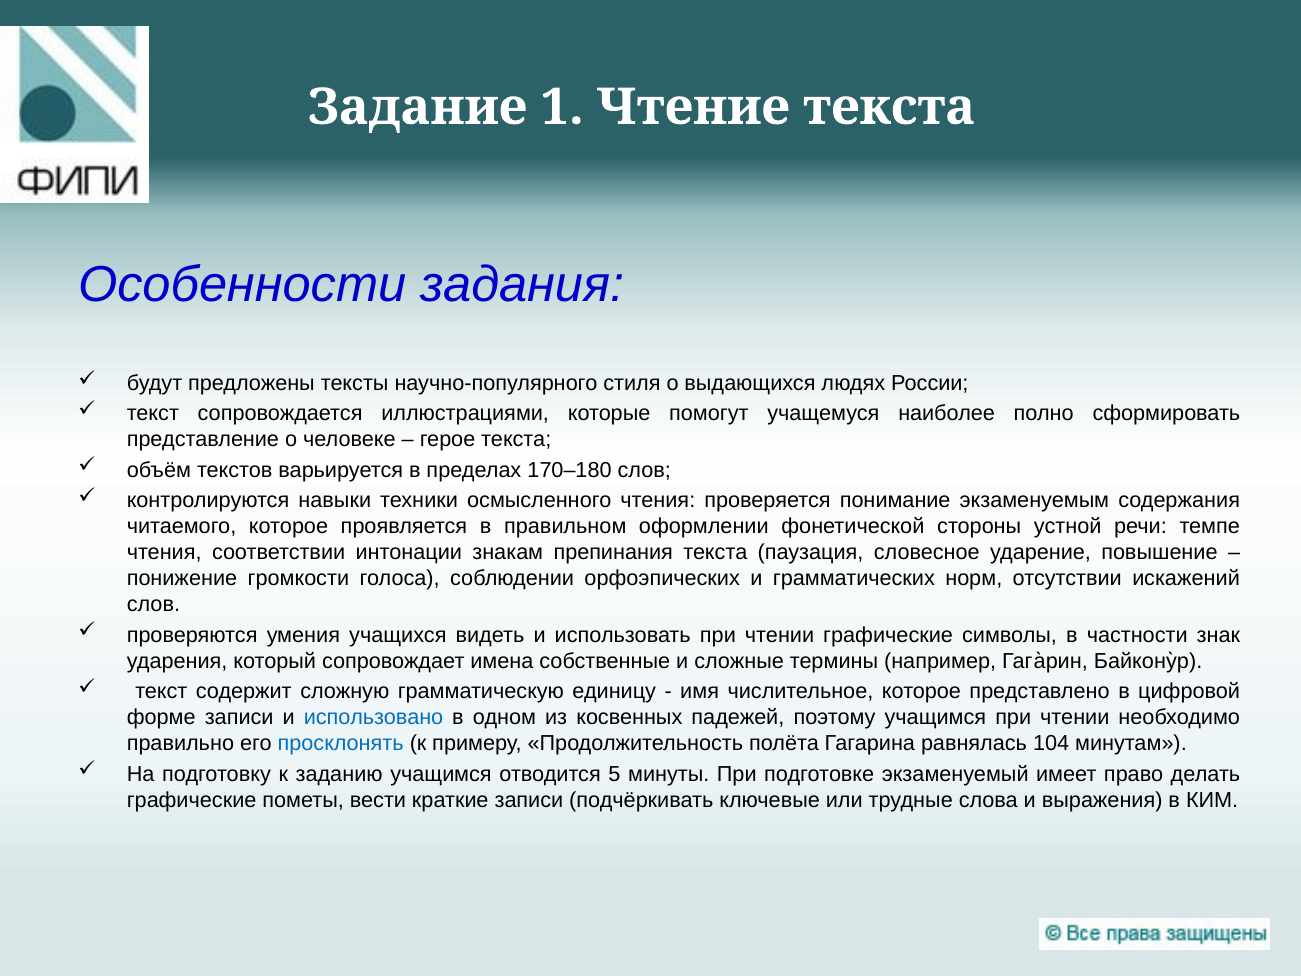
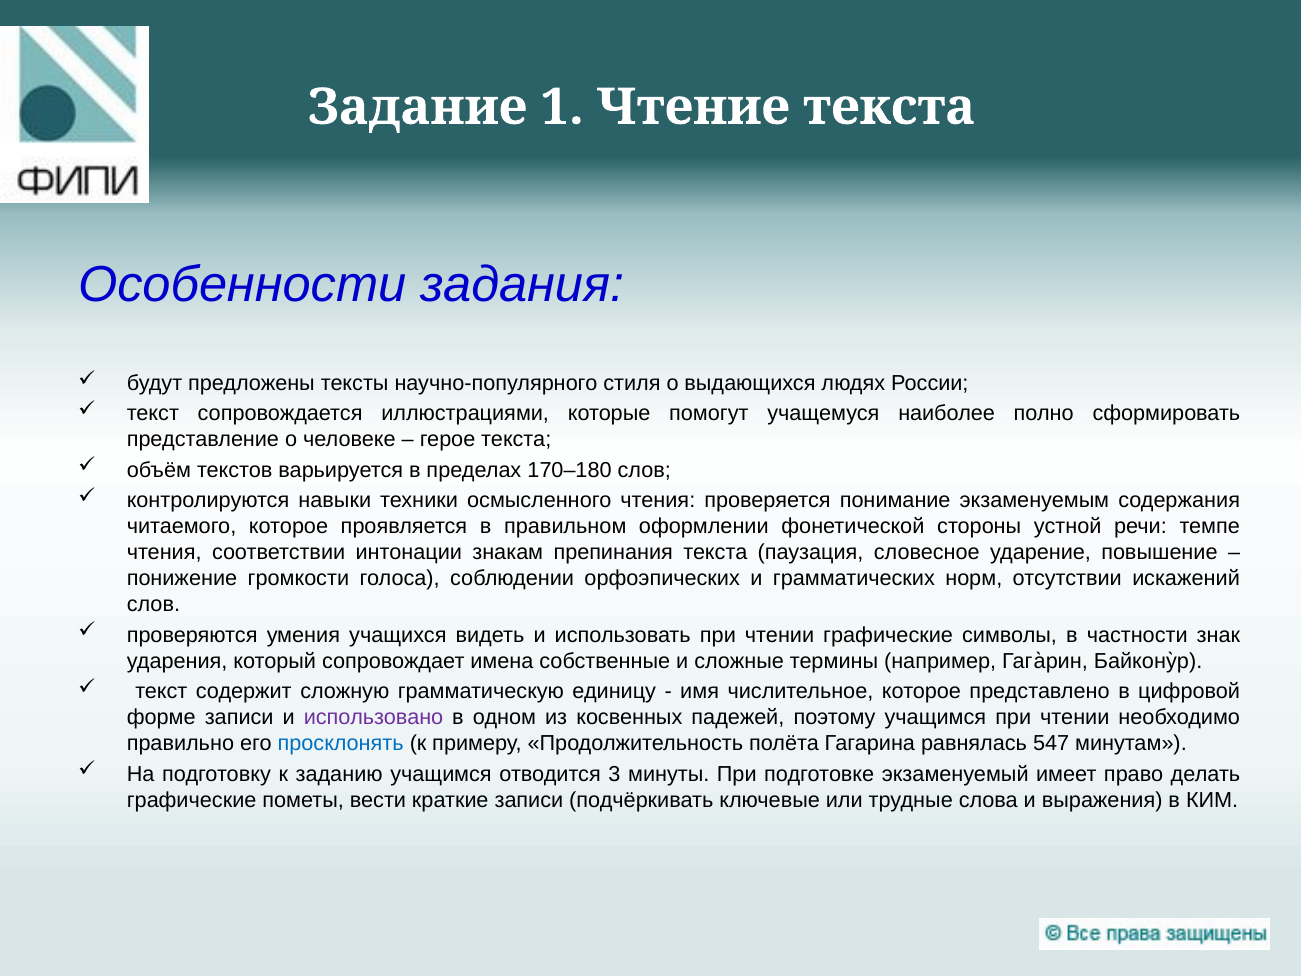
использовано colour: blue -> purple
104: 104 -> 547
5: 5 -> 3
